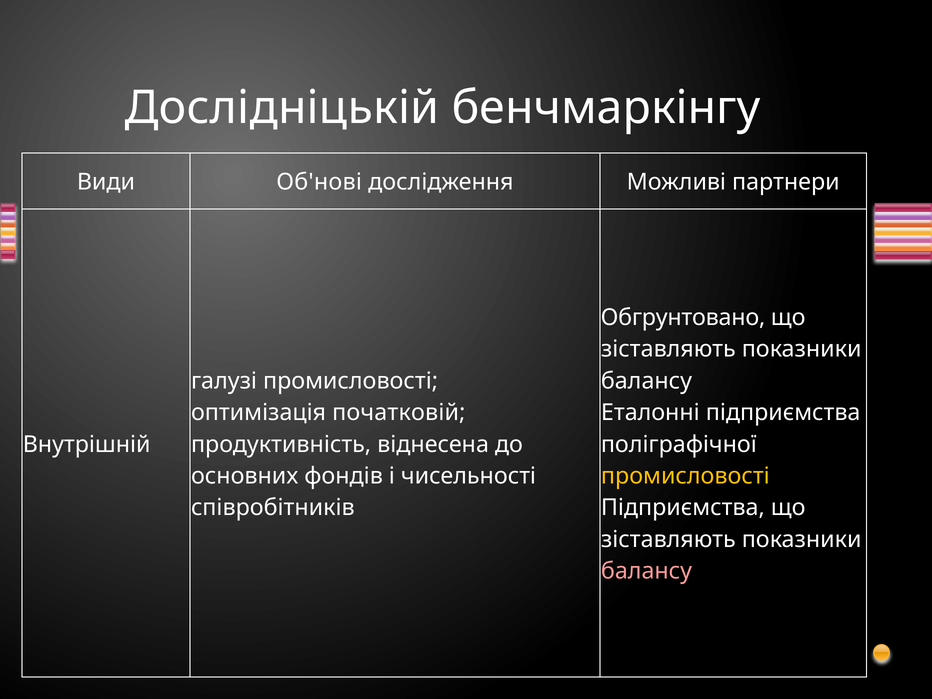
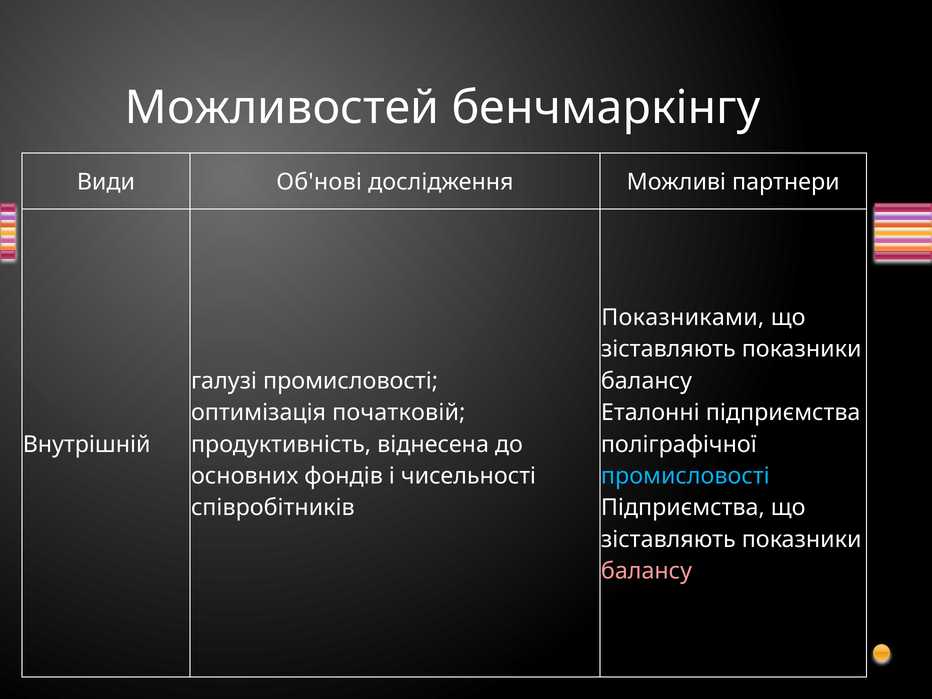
Дослідніцькій: Дослідніцькій -> Можливостей
Обгрунтовано: Обгрунтовано -> Показниками
промисловості at (685, 476) colour: yellow -> light blue
